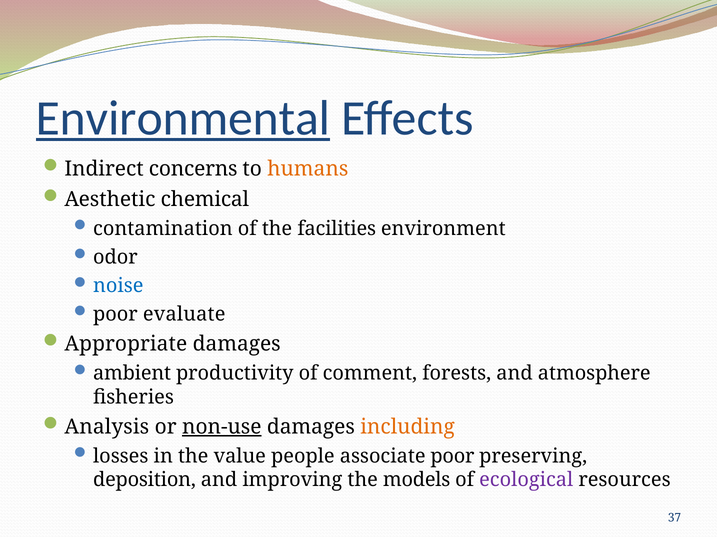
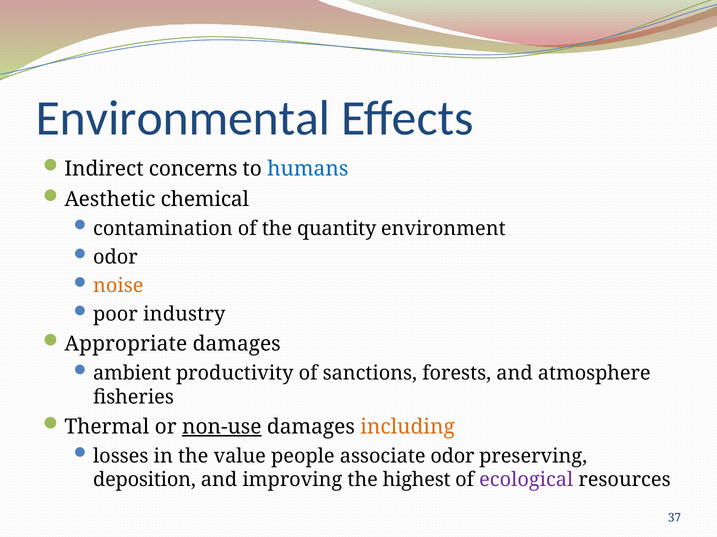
Environmental underline: present -> none
humans colour: orange -> blue
facilities: facilities -> quantity
noise colour: blue -> orange
evaluate: evaluate -> industry
comment: comment -> sanctions
Analysis: Analysis -> Thermal
associate poor: poor -> odor
models: models -> highest
